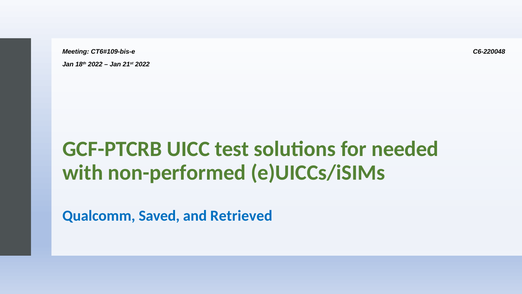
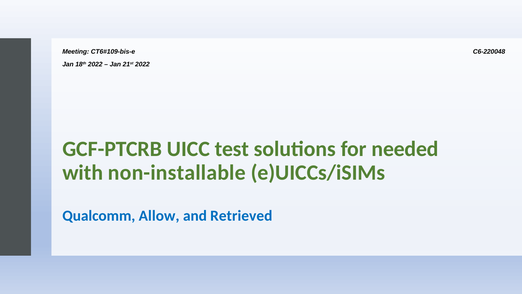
non-performed: non-performed -> non-installable
Saved: Saved -> Allow
